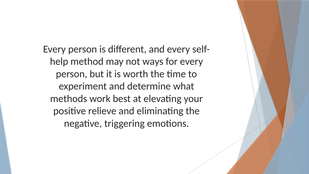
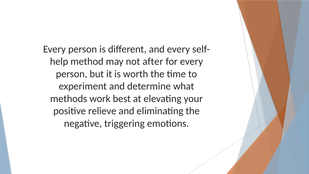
ways: ways -> after
